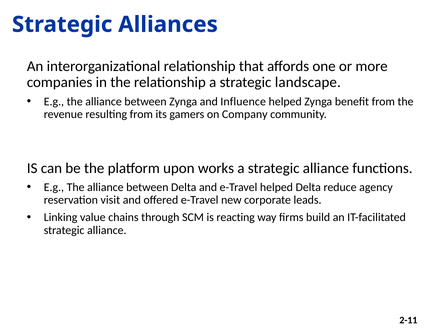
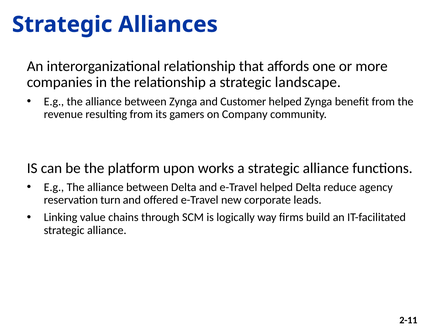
Influence: Influence -> Customer
visit: visit -> turn
reacting: reacting -> logically
